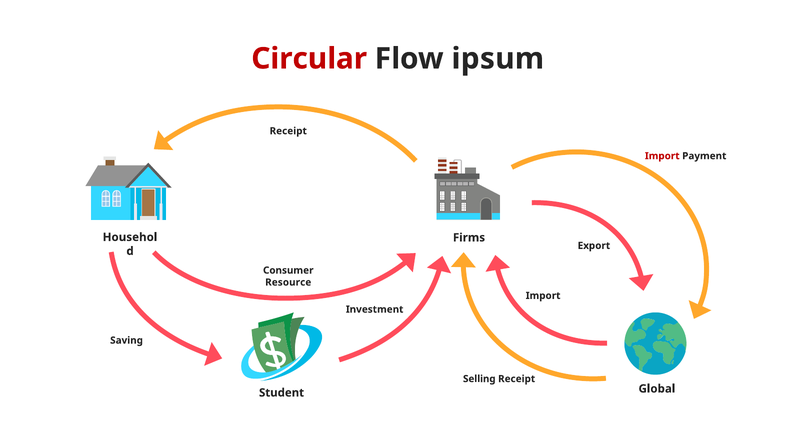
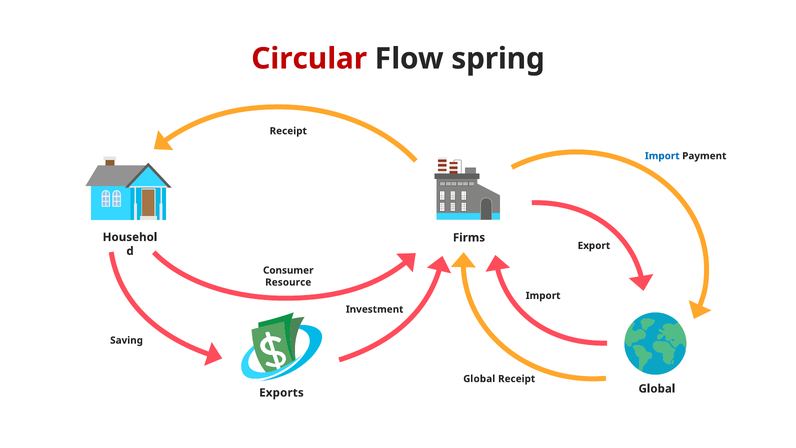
ipsum: ipsum -> spring
Import at (662, 156) colour: red -> blue
Selling at (479, 379): Selling -> Global
Student: Student -> Exports
